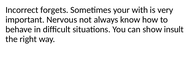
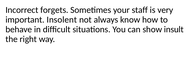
with: with -> staff
Nervous: Nervous -> Insolent
